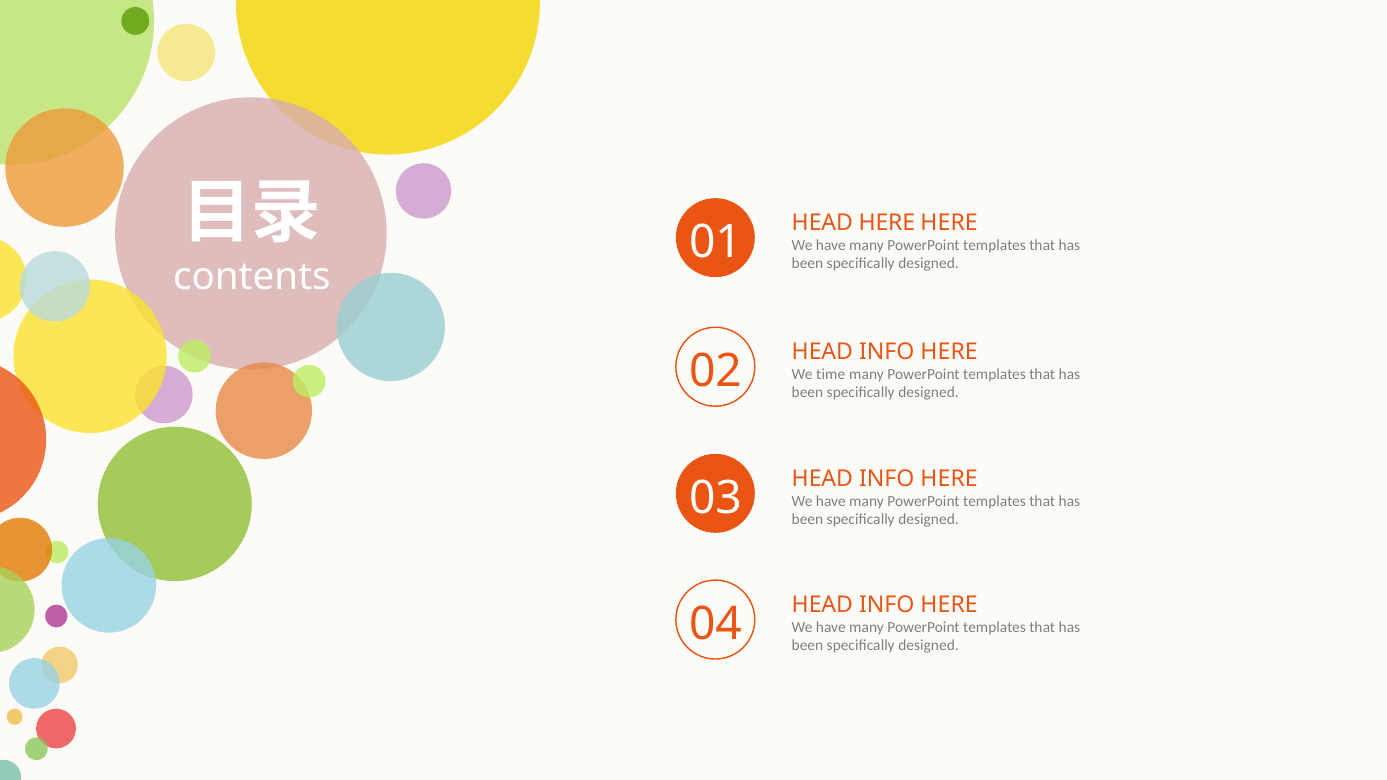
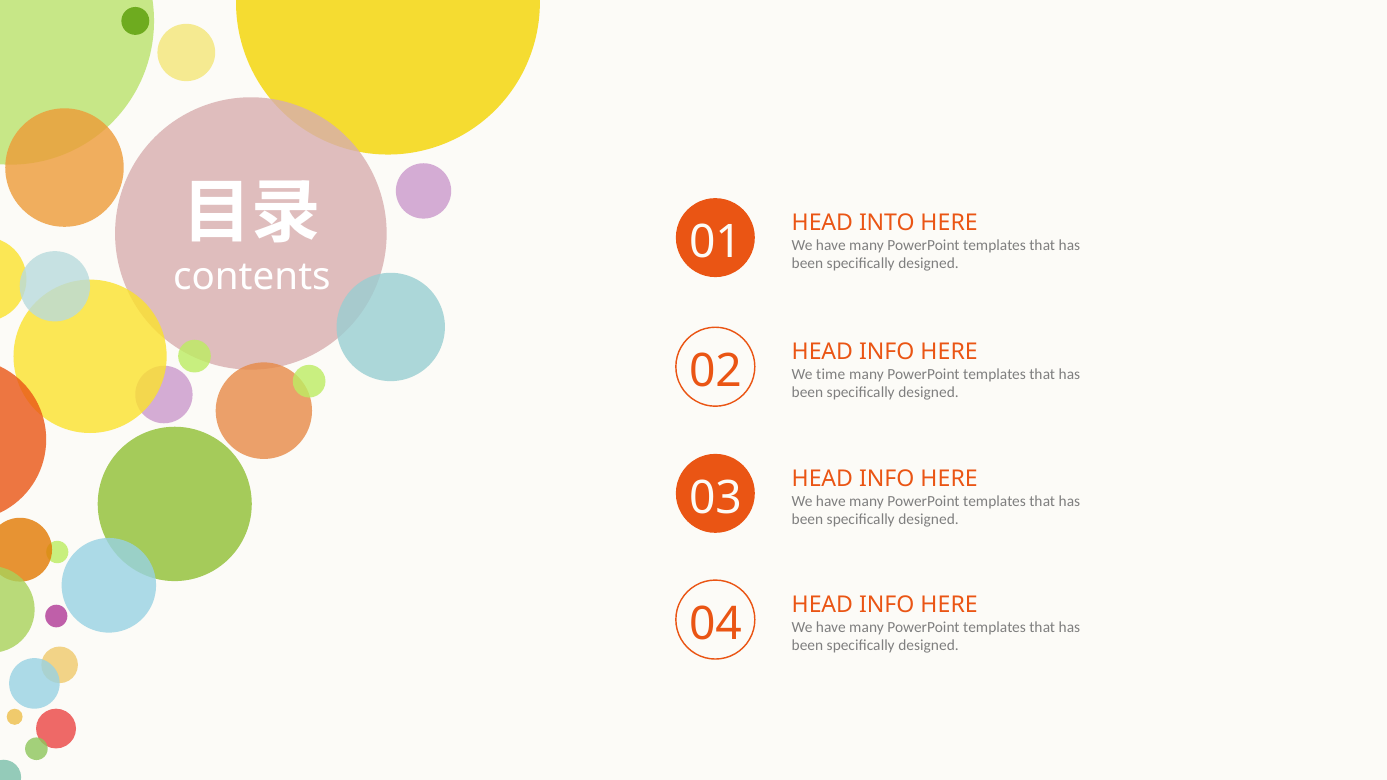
HEAD HERE: HERE -> INTO
